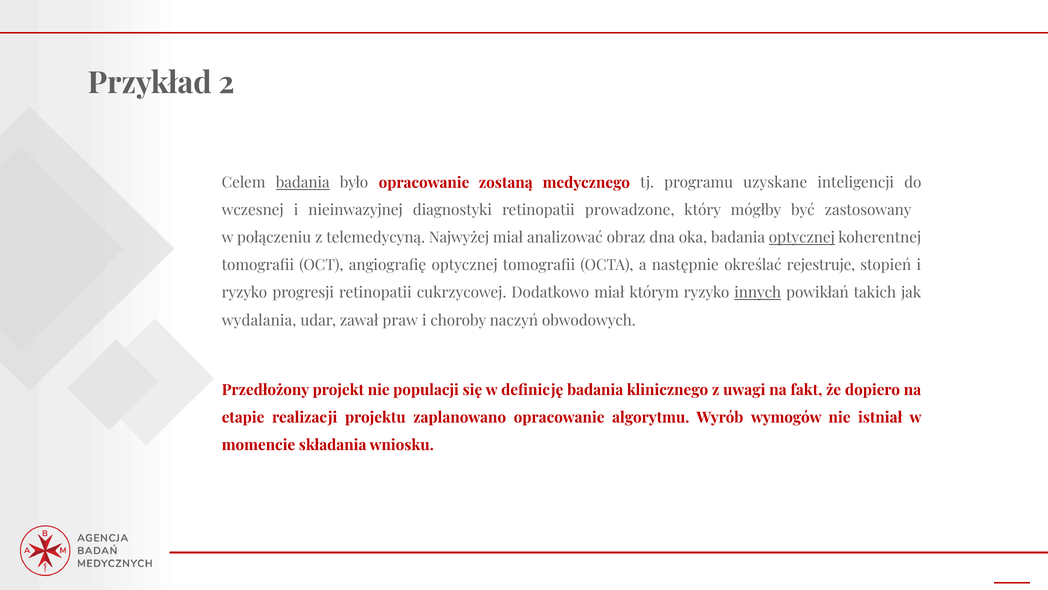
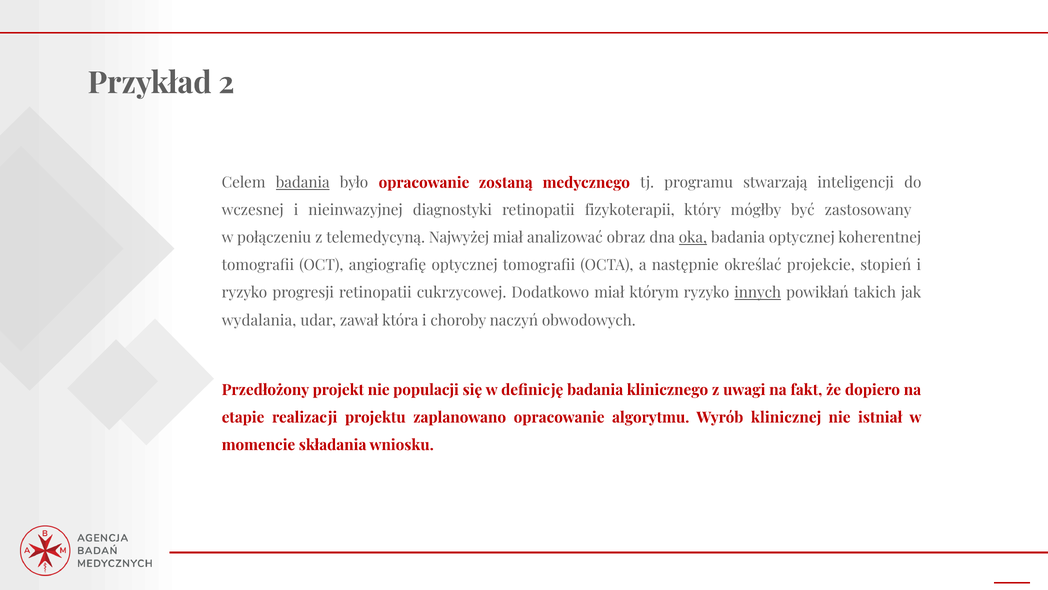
uzyskane: uzyskane -> stwarzają
prowadzone: prowadzone -> fizykoterapii
oka underline: none -> present
optycznej at (802, 238) underline: present -> none
rejestruje: rejestruje -> projekcie
praw: praw -> która
wymogów: wymogów -> klinicznej
